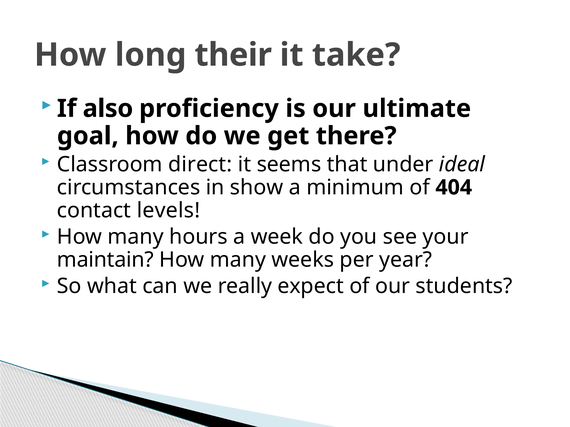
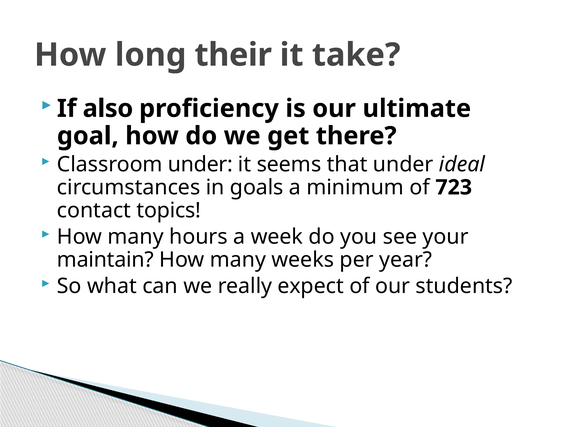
Classroom direct: direct -> under
show: show -> goals
404: 404 -> 723
levels: levels -> topics
